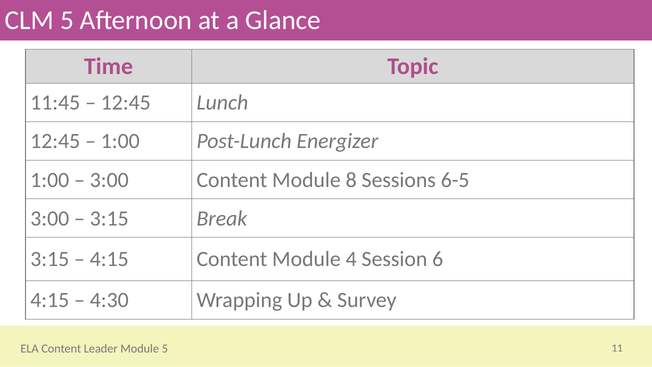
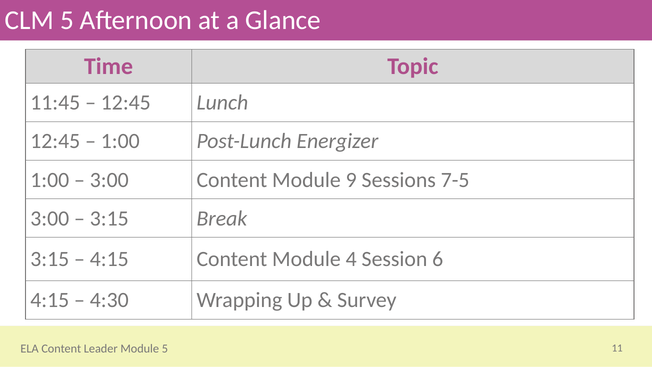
8: 8 -> 9
6-5: 6-5 -> 7-5
